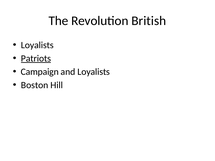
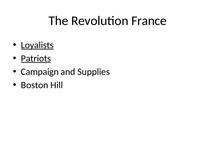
British: British -> France
Loyalists at (37, 45) underline: none -> present
and Loyalists: Loyalists -> Supplies
